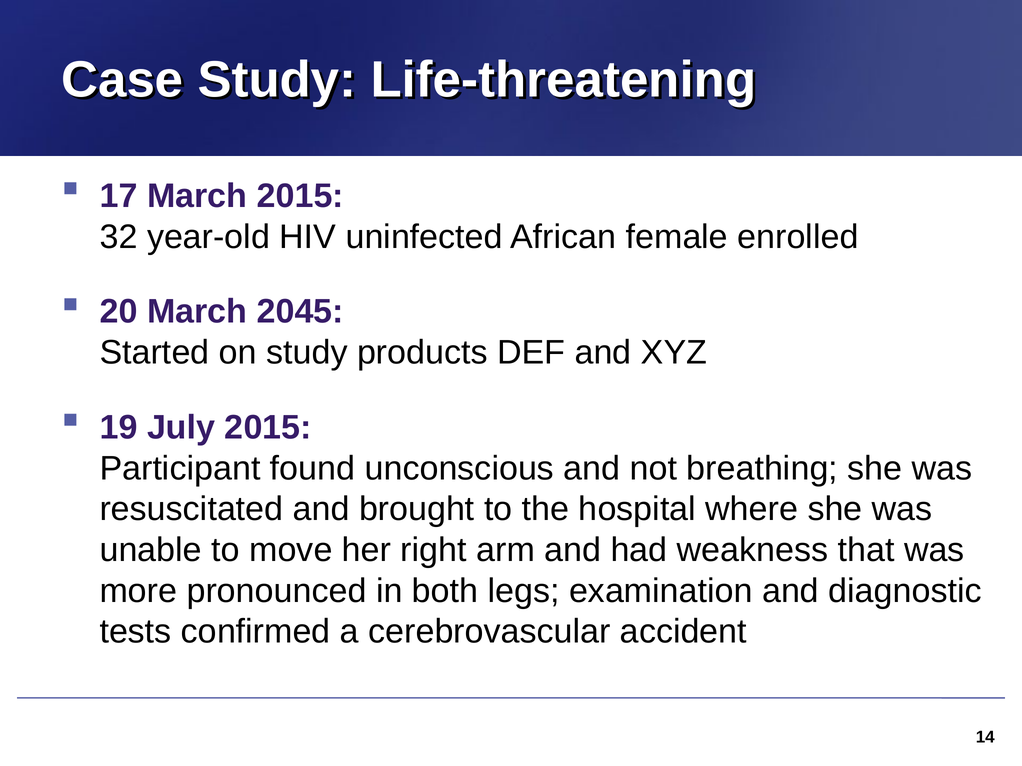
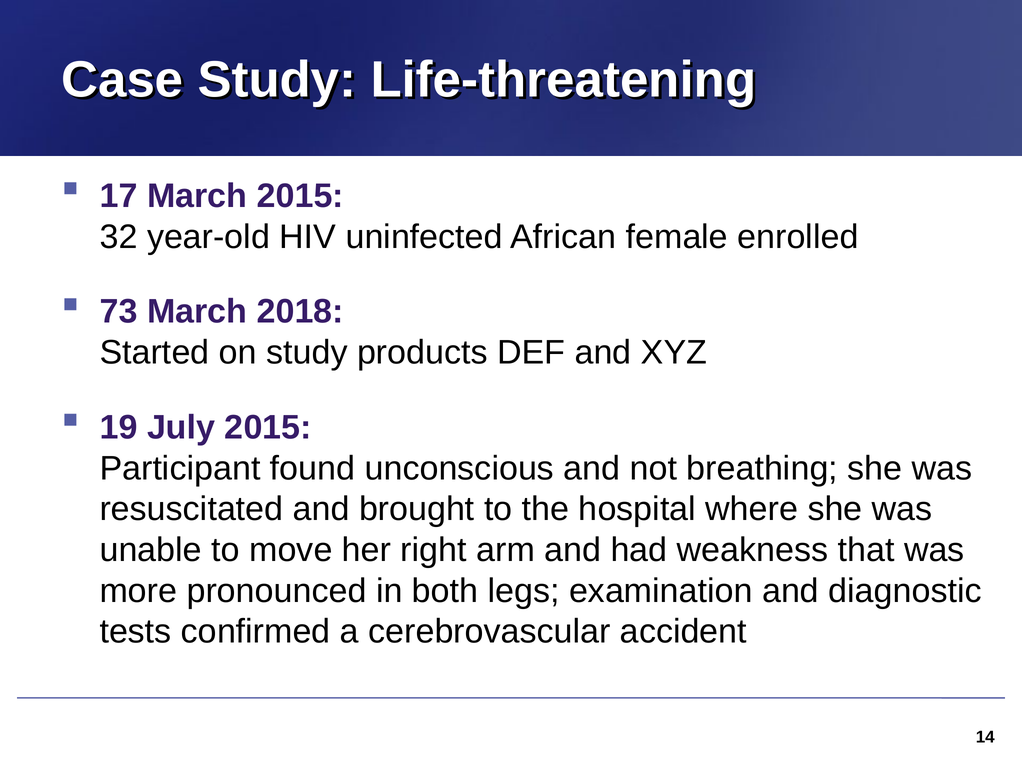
20: 20 -> 73
2045: 2045 -> 2018
